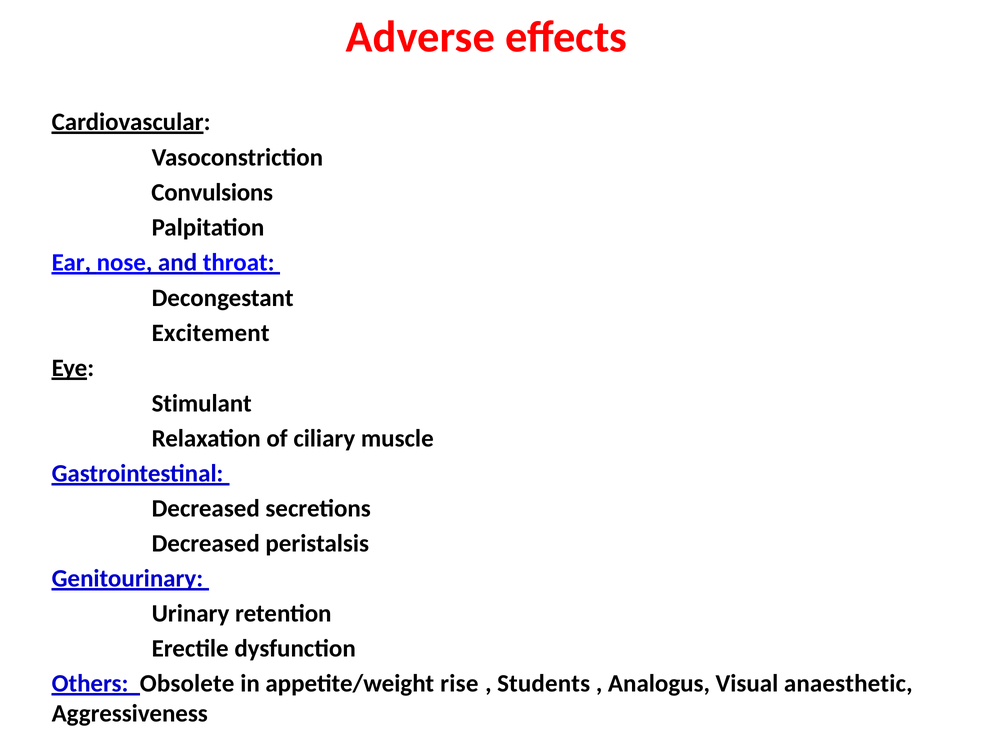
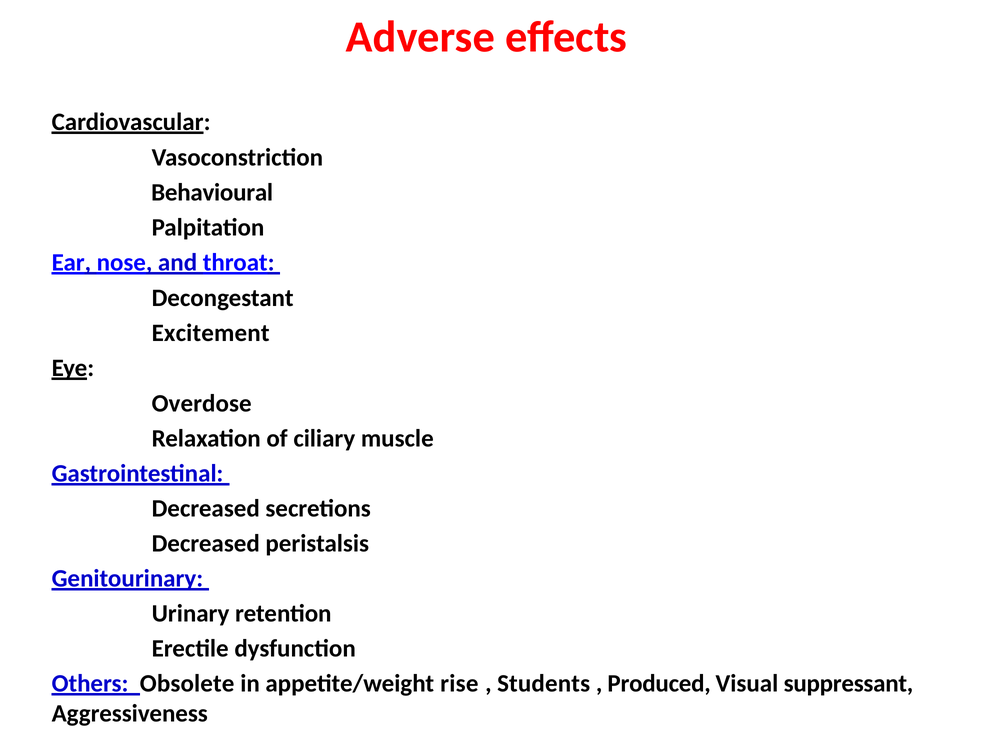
Convulsions: Convulsions -> Behavioural
Stimulant: Stimulant -> Overdose
Analogus: Analogus -> Produced
anaesthetic: anaesthetic -> suppressant
